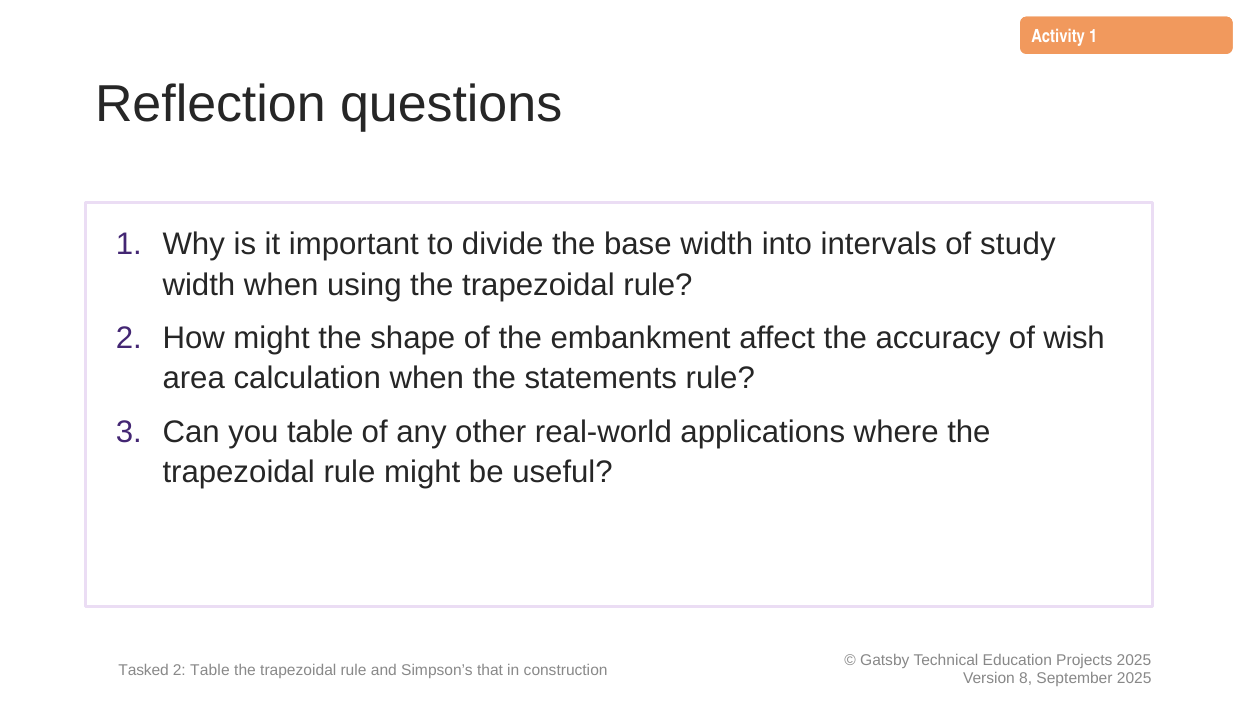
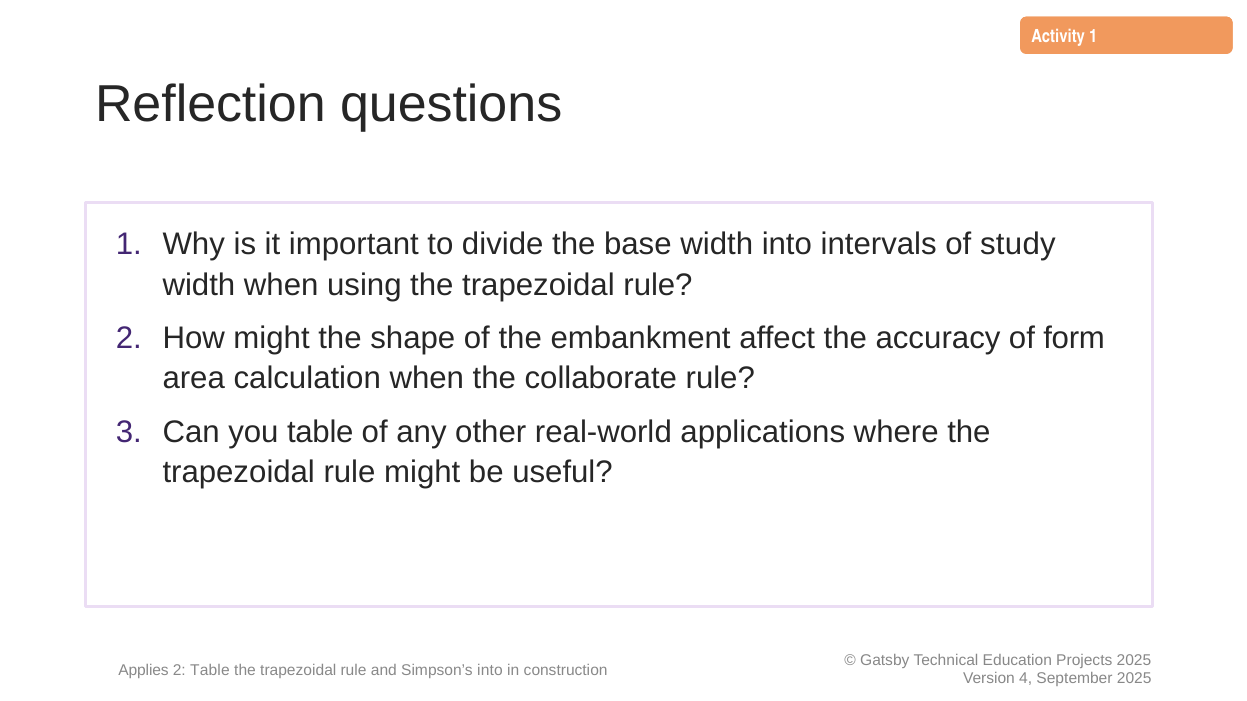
wish: wish -> form
statements: statements -> collaborate
Tasked: Tasked -> Applies
Simpson’s that: that -> into
8: 8 -> 4
